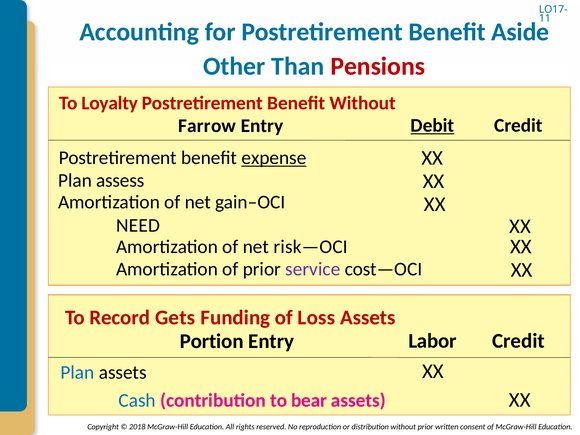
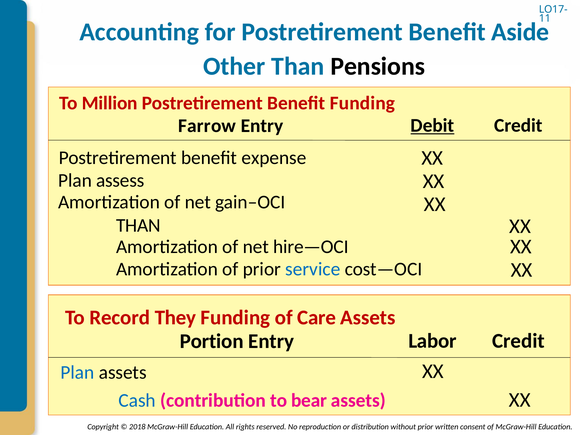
Pensions colour: red -> black
Loyalty: Loyalty -> Million
Benefit Without: Without -> Funding
expense underline: present -> none
NEED at (138, 225): NEED -> THAN
risk—OCI: risk—OCI -> hire—OCI
service colour: purple -> blue
Gets: Gets -> They
Loss: Loss -> Care
